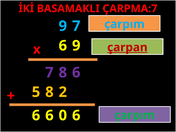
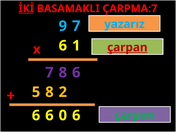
İKİ underline: none -> present
çarpım at (124, 24): çarpım -> yazarız
6 9: 9 -> 1
